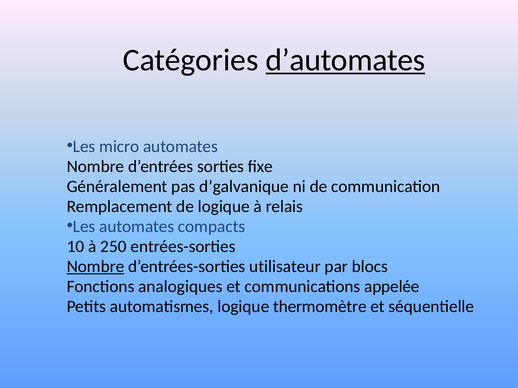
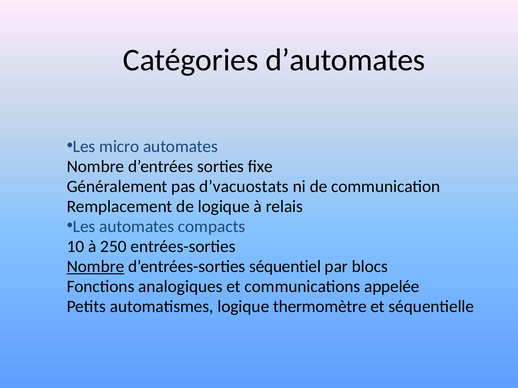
d’automates underline: present -> none
d’galvanique: d’galvanique -> d’vacuostats
utilisateur: utilisateur -> séquentiel
